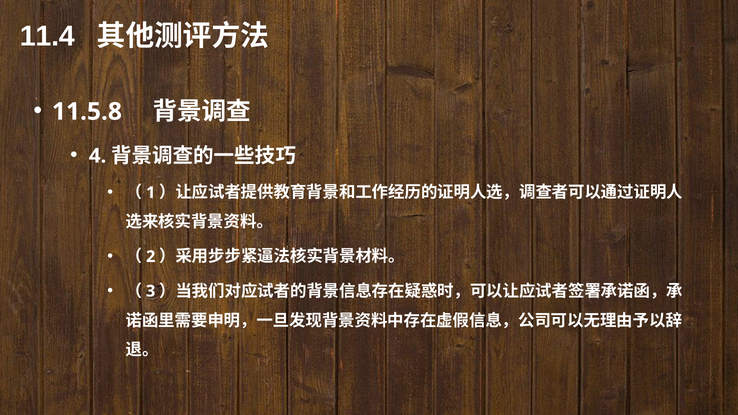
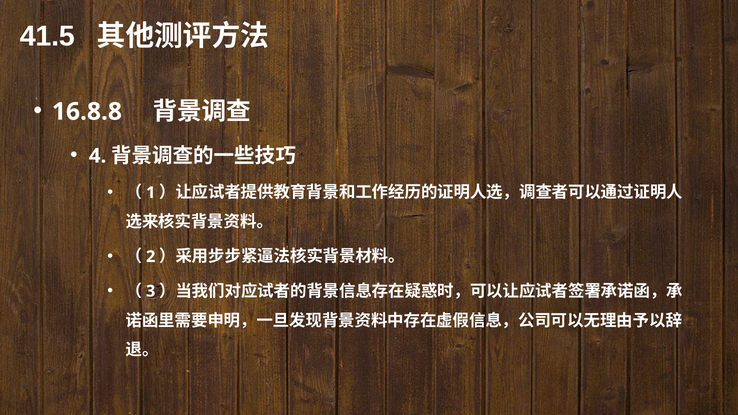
11.4: 11.4 -> 41.5
11.5.8: 11.5.8 -> 16.8.8
